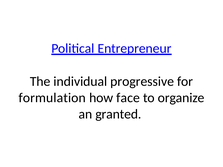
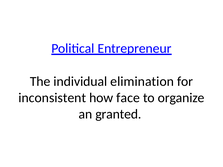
progressive: progressive -> elimination
formulation: formulation -> inconsistent
